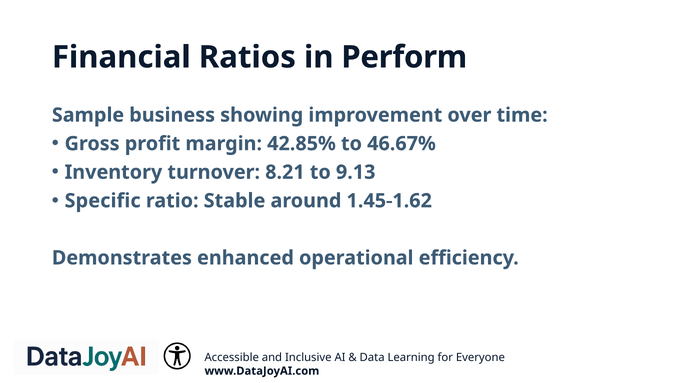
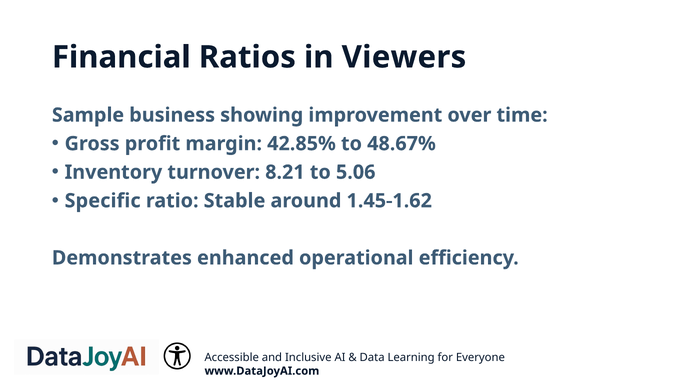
Perform: Perform -> Viewers
46.67%: 46.67% -> 48.67%
9.13: 9.13 -> 5.06
